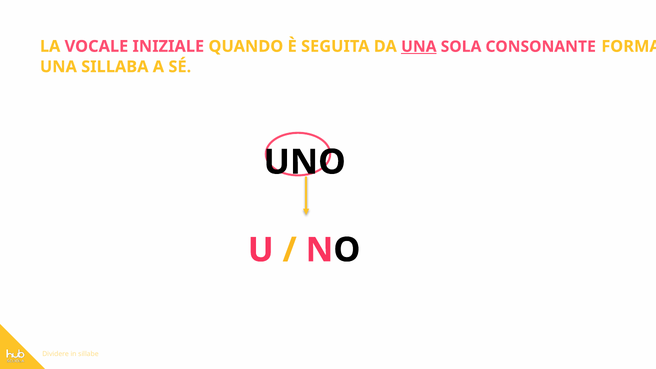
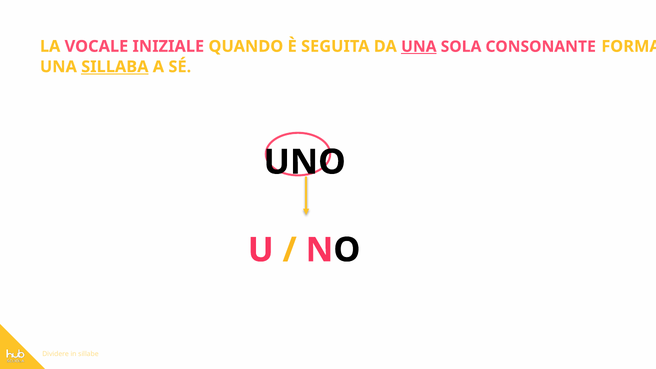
SILLABA underline: none -> present
